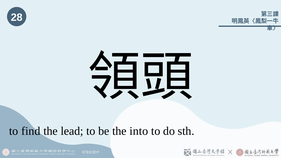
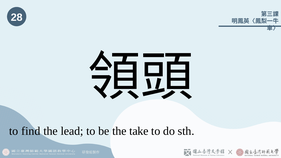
into: into -> take
